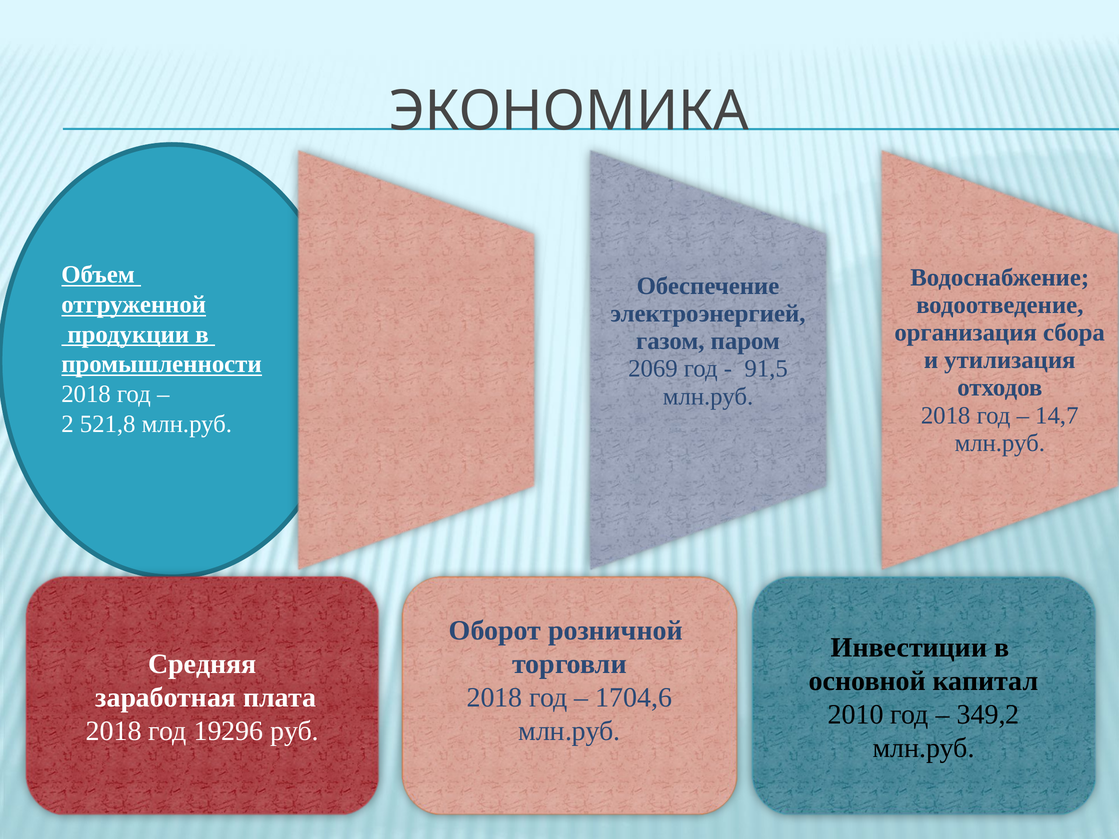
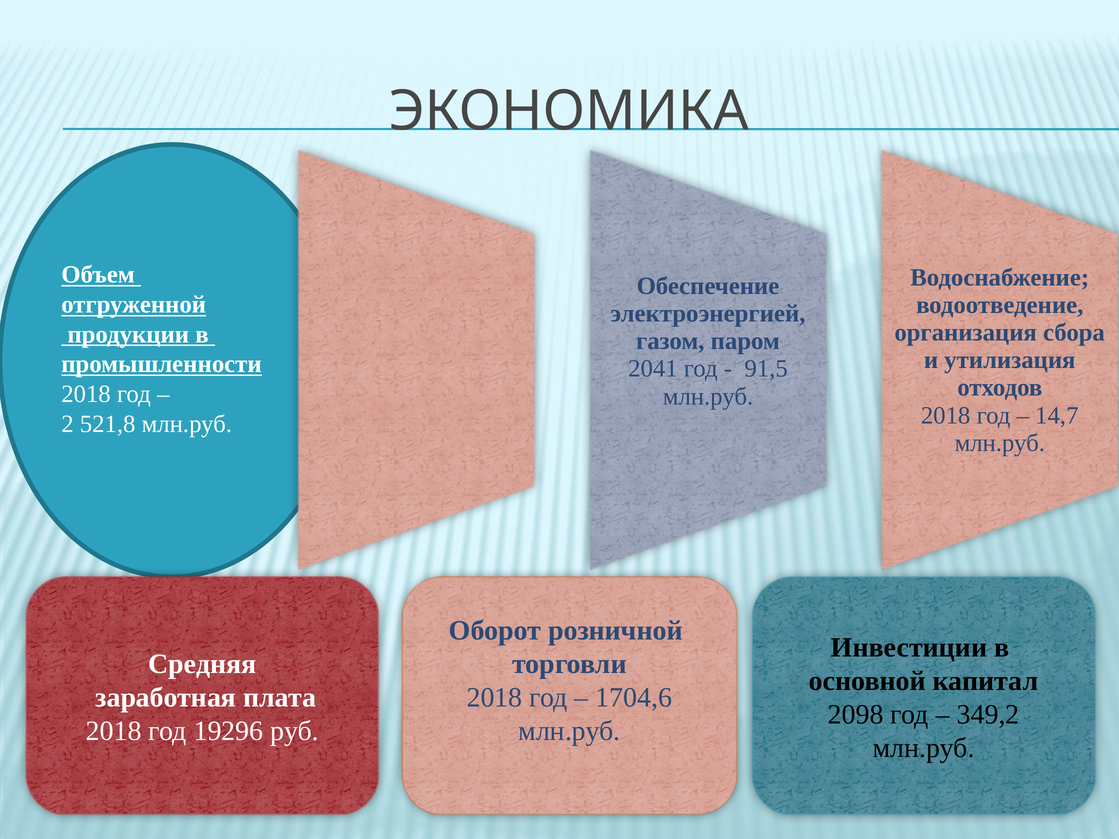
2069: 2069 -> 2041
2010: 2010 -> 2098
